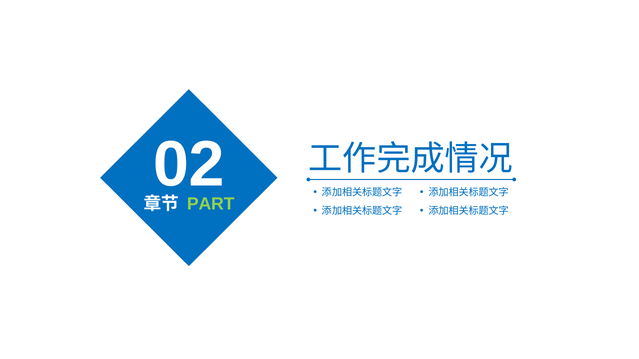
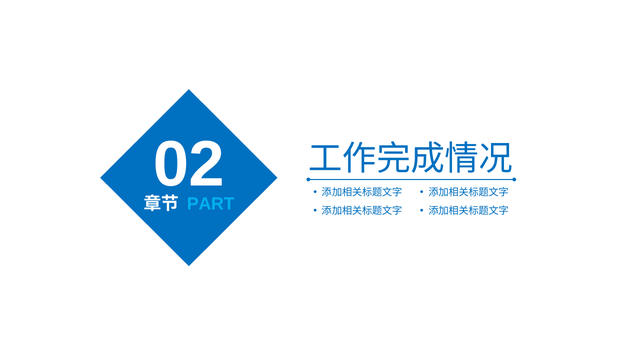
PART colour: light green -> light blue
